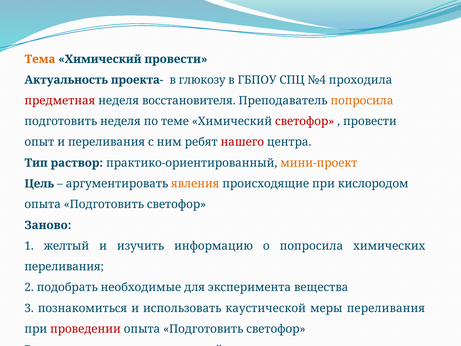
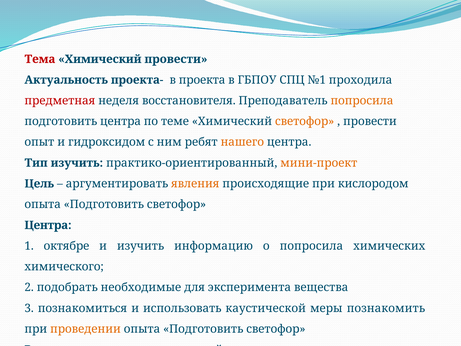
Тема colour: orange -> red
глюкозу: глюкозу -> проекта
№4: №4 -> №1
подготовить неделя: неделя -> центра
светофор at (305, 121) colour: red -> orange
и переливания: переливания -> гидроксидом
нашего colour: red -> orange
Тип раствор: раствор -> изучить
Заново at (48, 225): Заново -> Центра
желтый: желтый -> октябре
переливания at (64, 267): переливания -> химического
меры переливания: переливания -> познакомить
проведении colour: red -> orange
